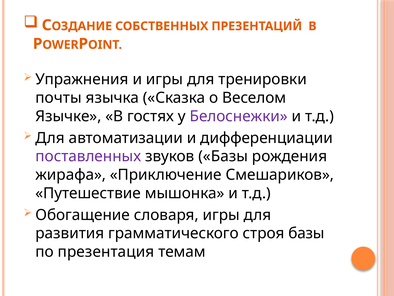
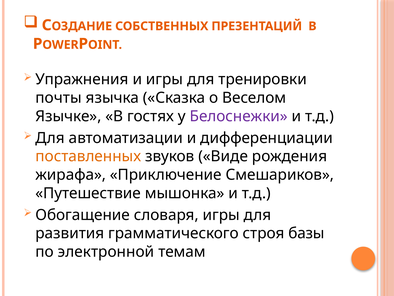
поставленных colour: purple -> orange
звуков Базы: Базы -> Виде
презентация: презентация -> электронной
